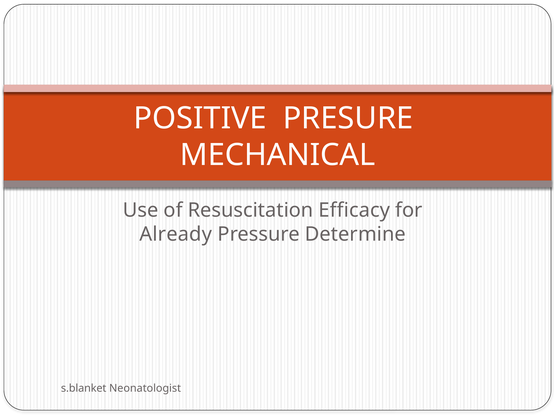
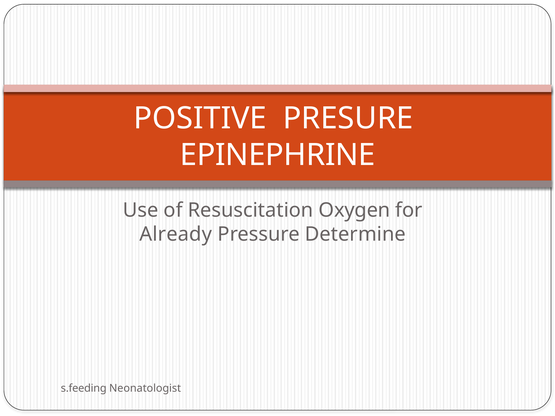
MECHANICAL: MECHANICAL -> EPINEPHRINE
Efficacy: Efficacy -> Oxygen
s.blanket: s.blanket -> s.feeding
